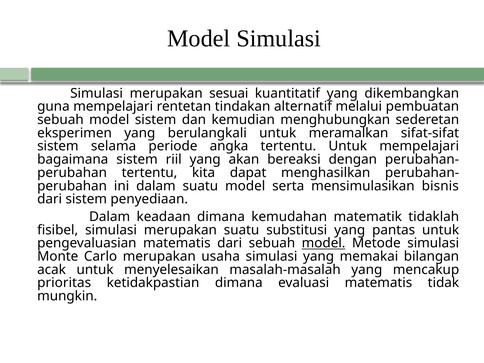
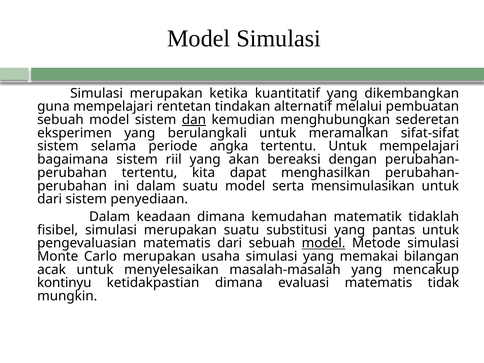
sesuai: sesuai -> ketika
dan underline: none -> present
mensimulasikan bisnis: bisnis -> untuk
prioritas: prioritas -> kontinyu
